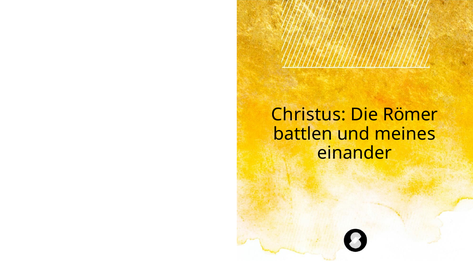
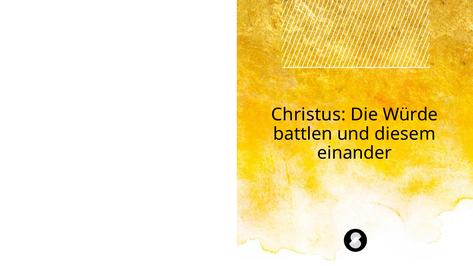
Römer: Römer -> Würde
meines: meines -> diesem
